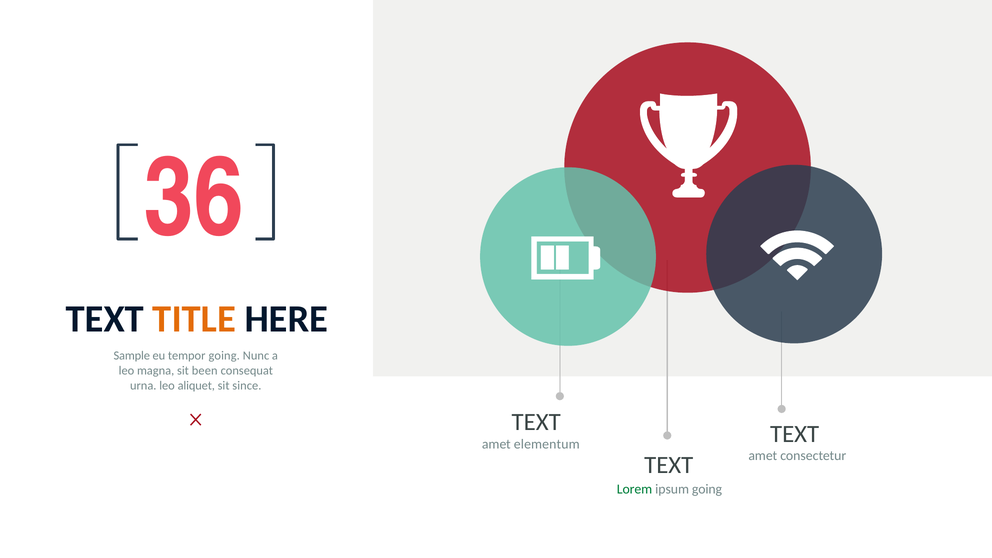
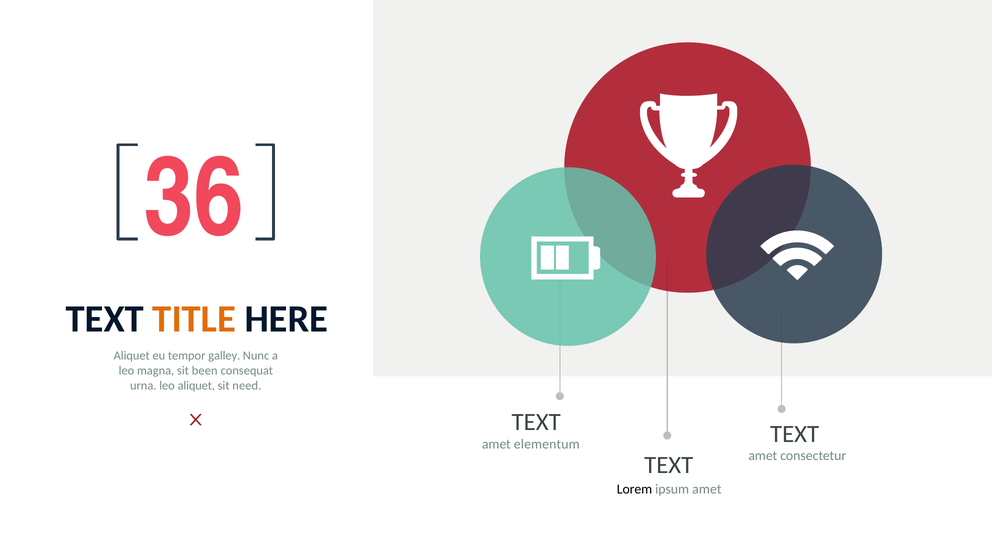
Sample at (132, 356): Sample -> Aliquet
tempor going: going -> galley
since: since -> need
Lorem colour: green -> black
ipsum going: going -> amet
